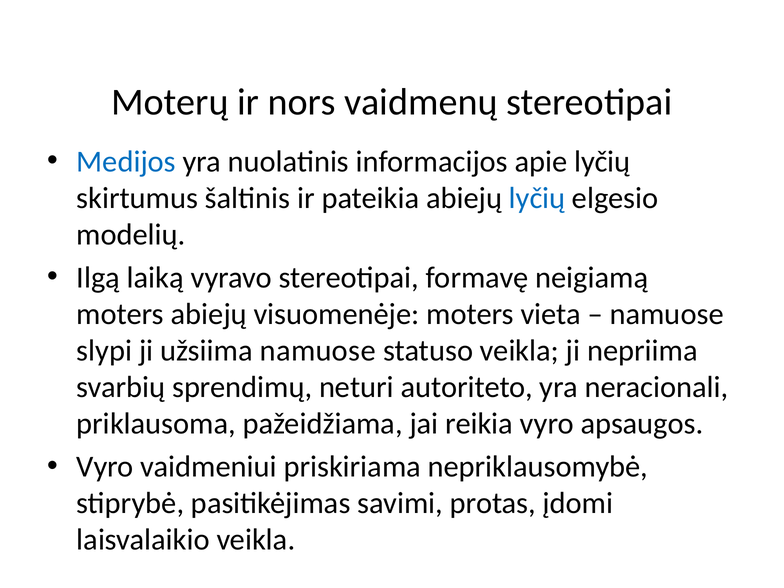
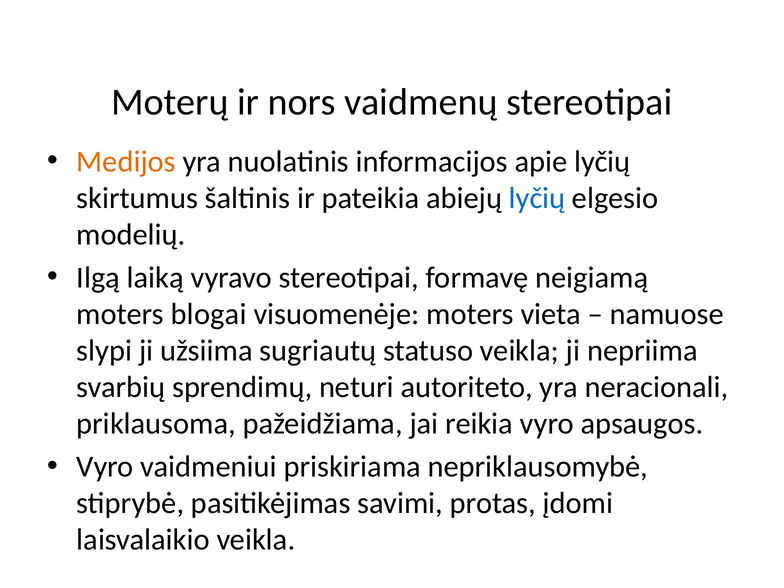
Medijos colour: blue -> orange
moters abiejų: abiejų -> blogai
užsiima namuose: namuose -> sugriautų
